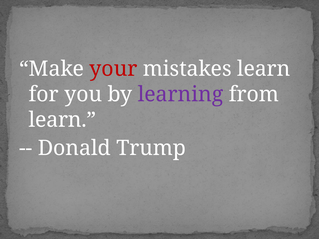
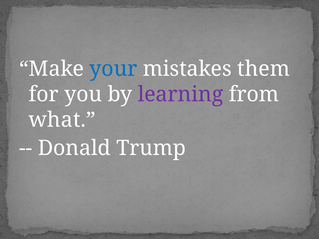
your colour: red -> blue
mistakes learn: learn -> them
learn at (62, 120): learn -> what
